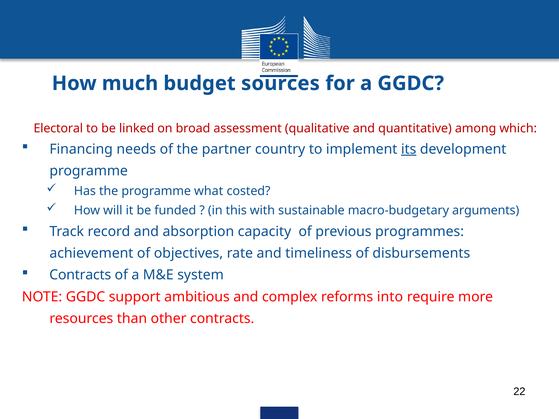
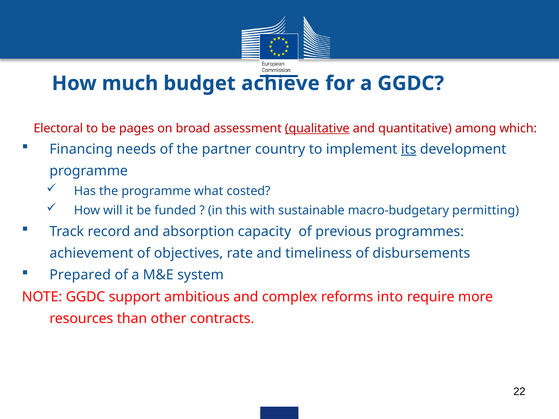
sources: sources -> achieve
linked: linked -> pages
qualitative underline: none -> present
arguments: arguments -> permitting
Contracts at (80, 275): Contracts -> Prepared
